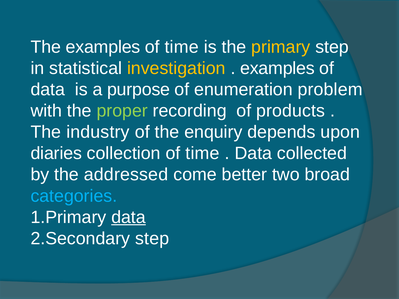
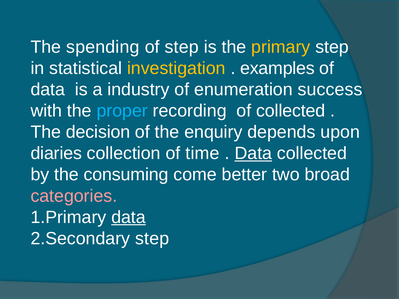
The examples: examples -> spending
time at (182, 47): time -> step
purpose: purpose -> industry
problem: problem -> success
proper colour: light green -> light blue
of products: products -> collected
industry: industry -> decision
Data at (253, 154) underline: none -> present
addressed: addressed -> consuming
categories colour: light blue -> pink
